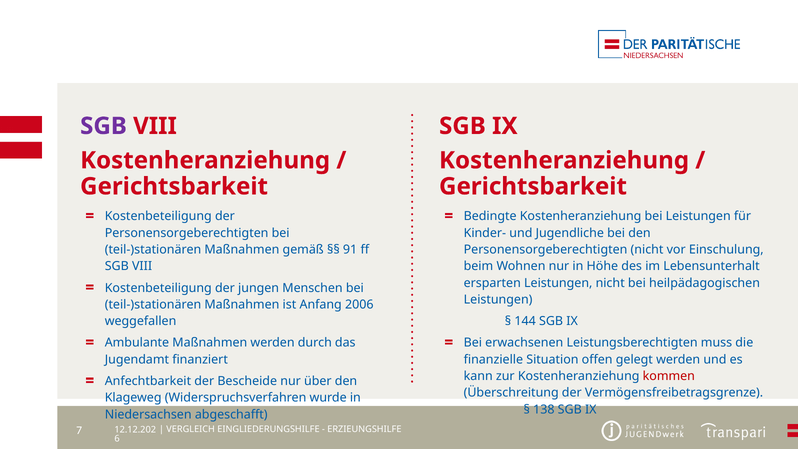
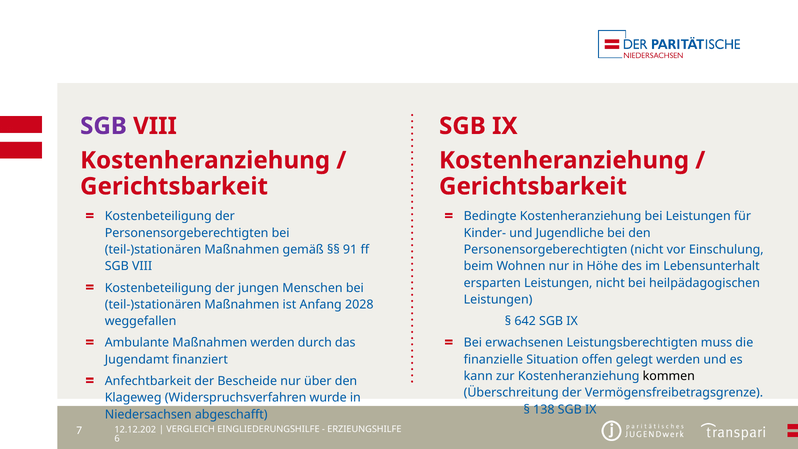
2006: 2006 -> 2028
144: 144 -> 642
kommen colour: red -> black
